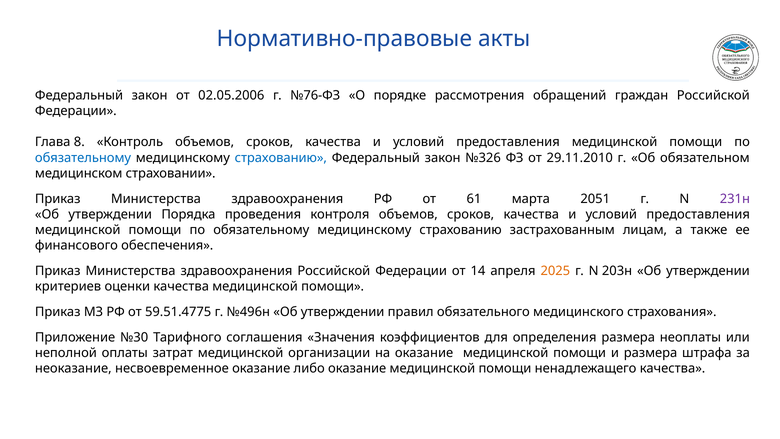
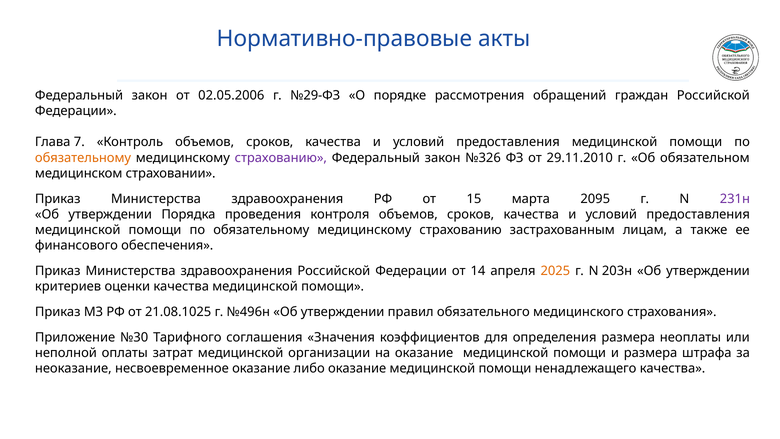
№76-ФЗ: №76-ФЗ -> №29-ФЗ
8: 8 -> 7
обязательному at (83, 158) colour: blue -> orange
страхованию at (281, 158) colour: blue -> purple
61: 61 -> 15
2051: 2051 -> 2095
59.51.4775: 59.51.4775 -> 21.08.1025
